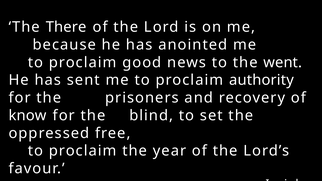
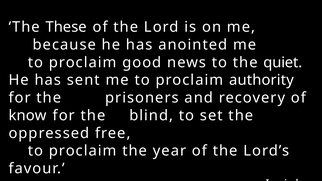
There: There -> These
went: went -> quiet
